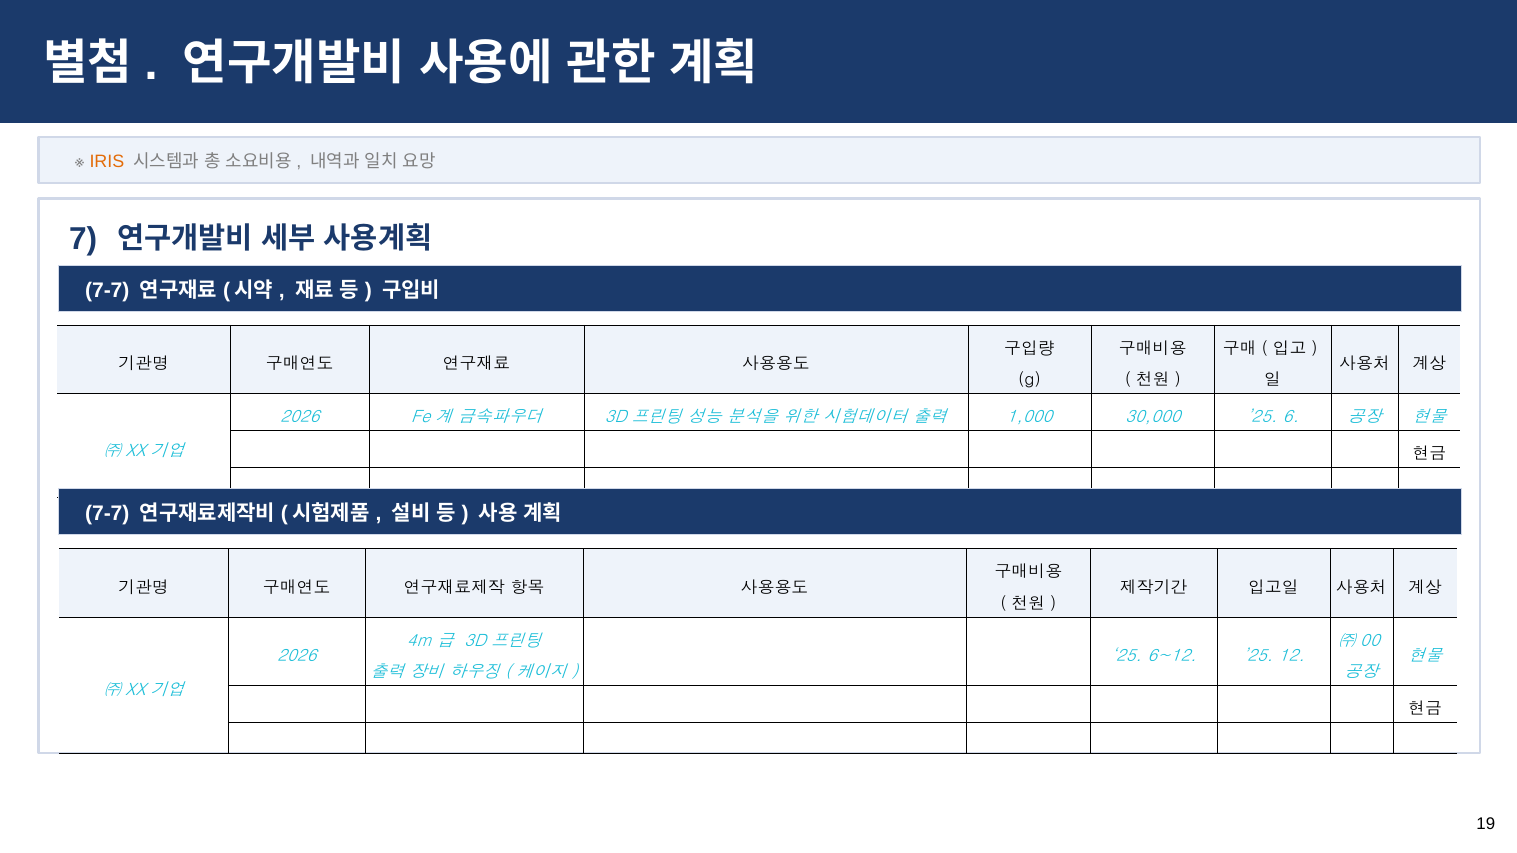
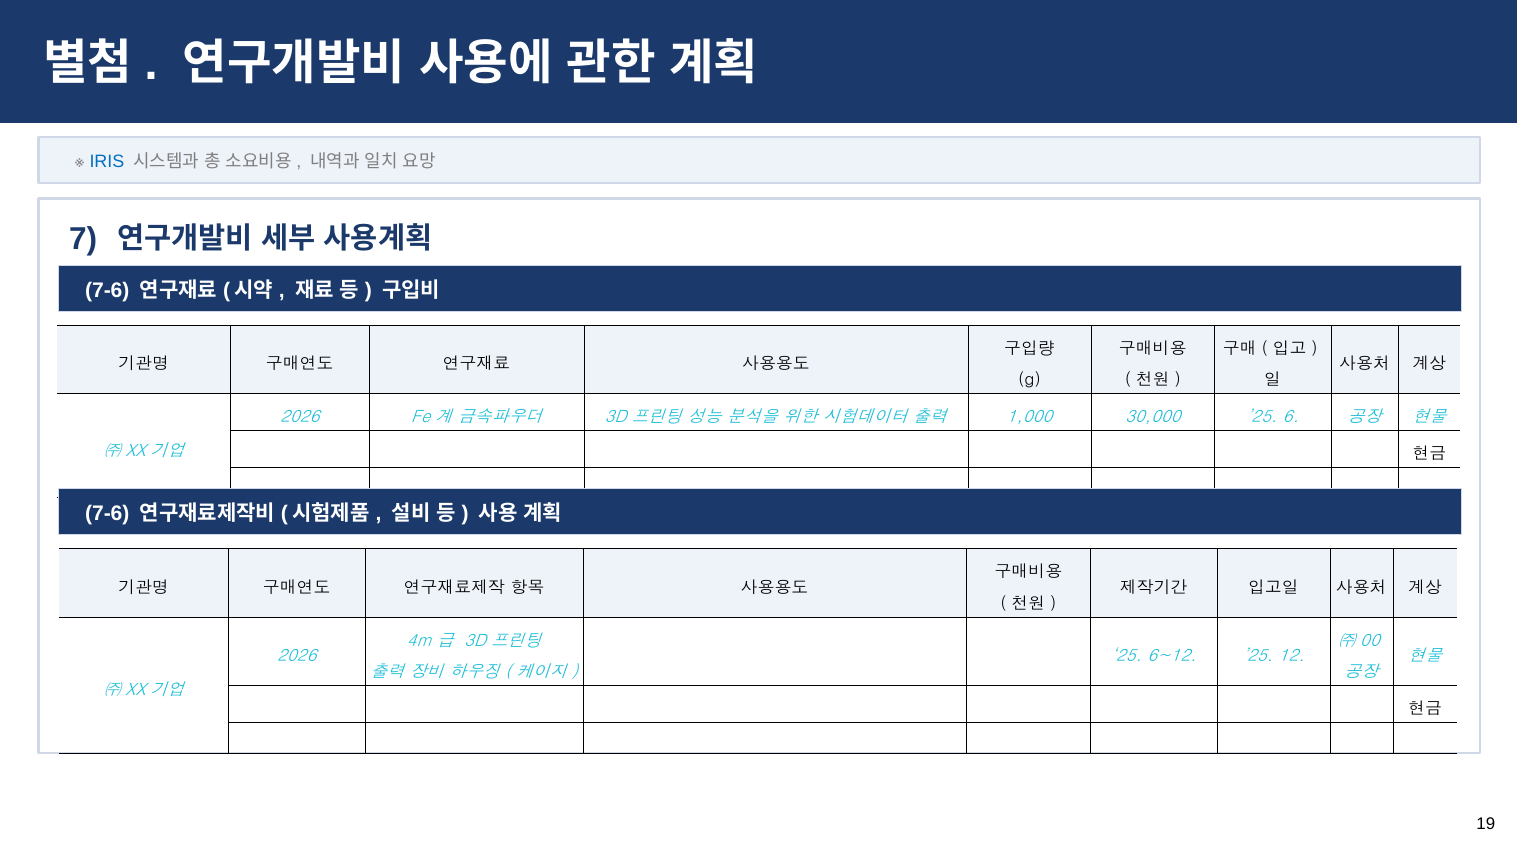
IRIS colour: orange -> blue
7-7 at (107, 291): 7-7 -> 7-6
7-7 at (107, 514): 7-7 -> 7-6
